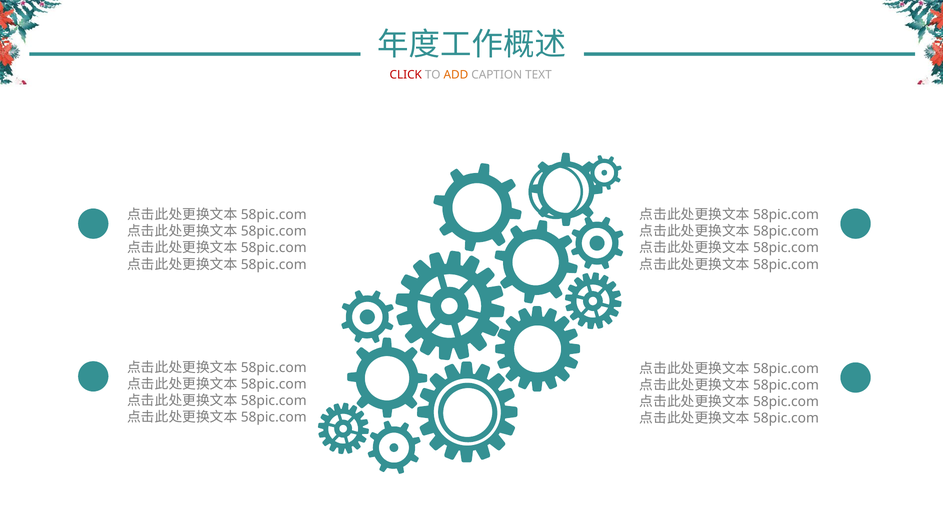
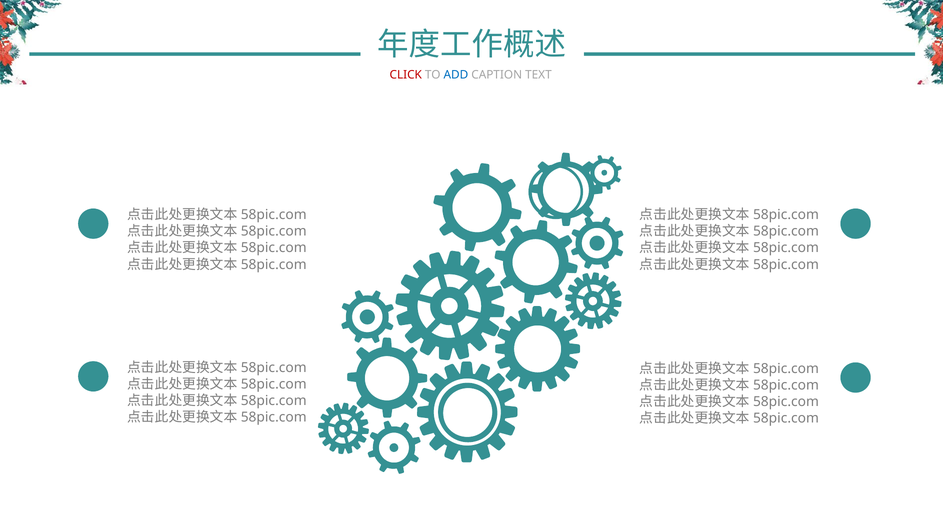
ADD colour: orange -> blue
